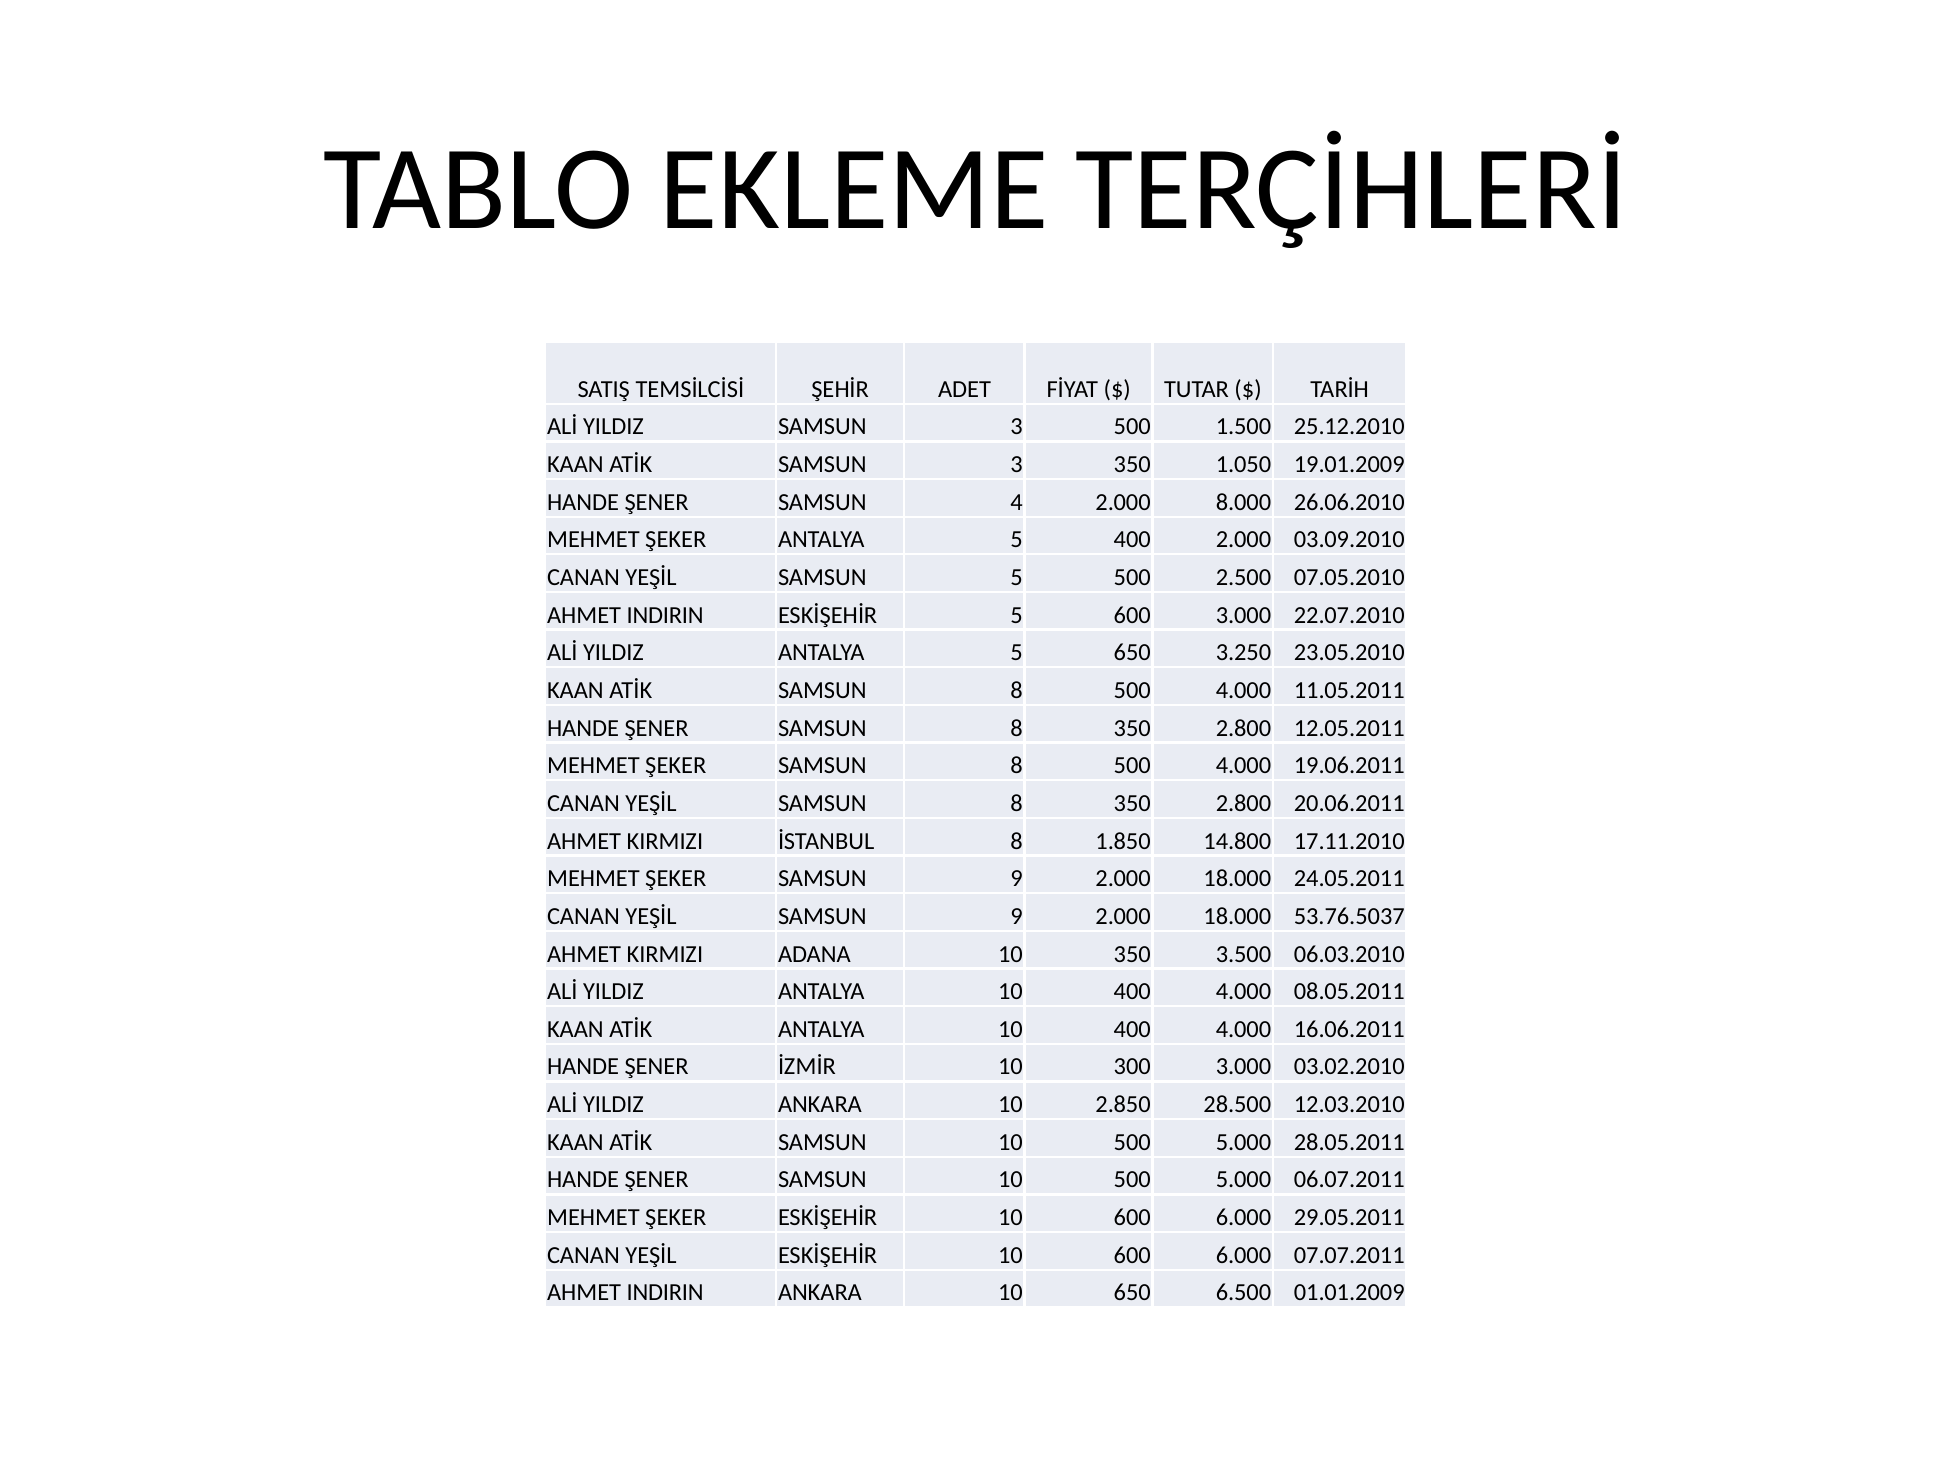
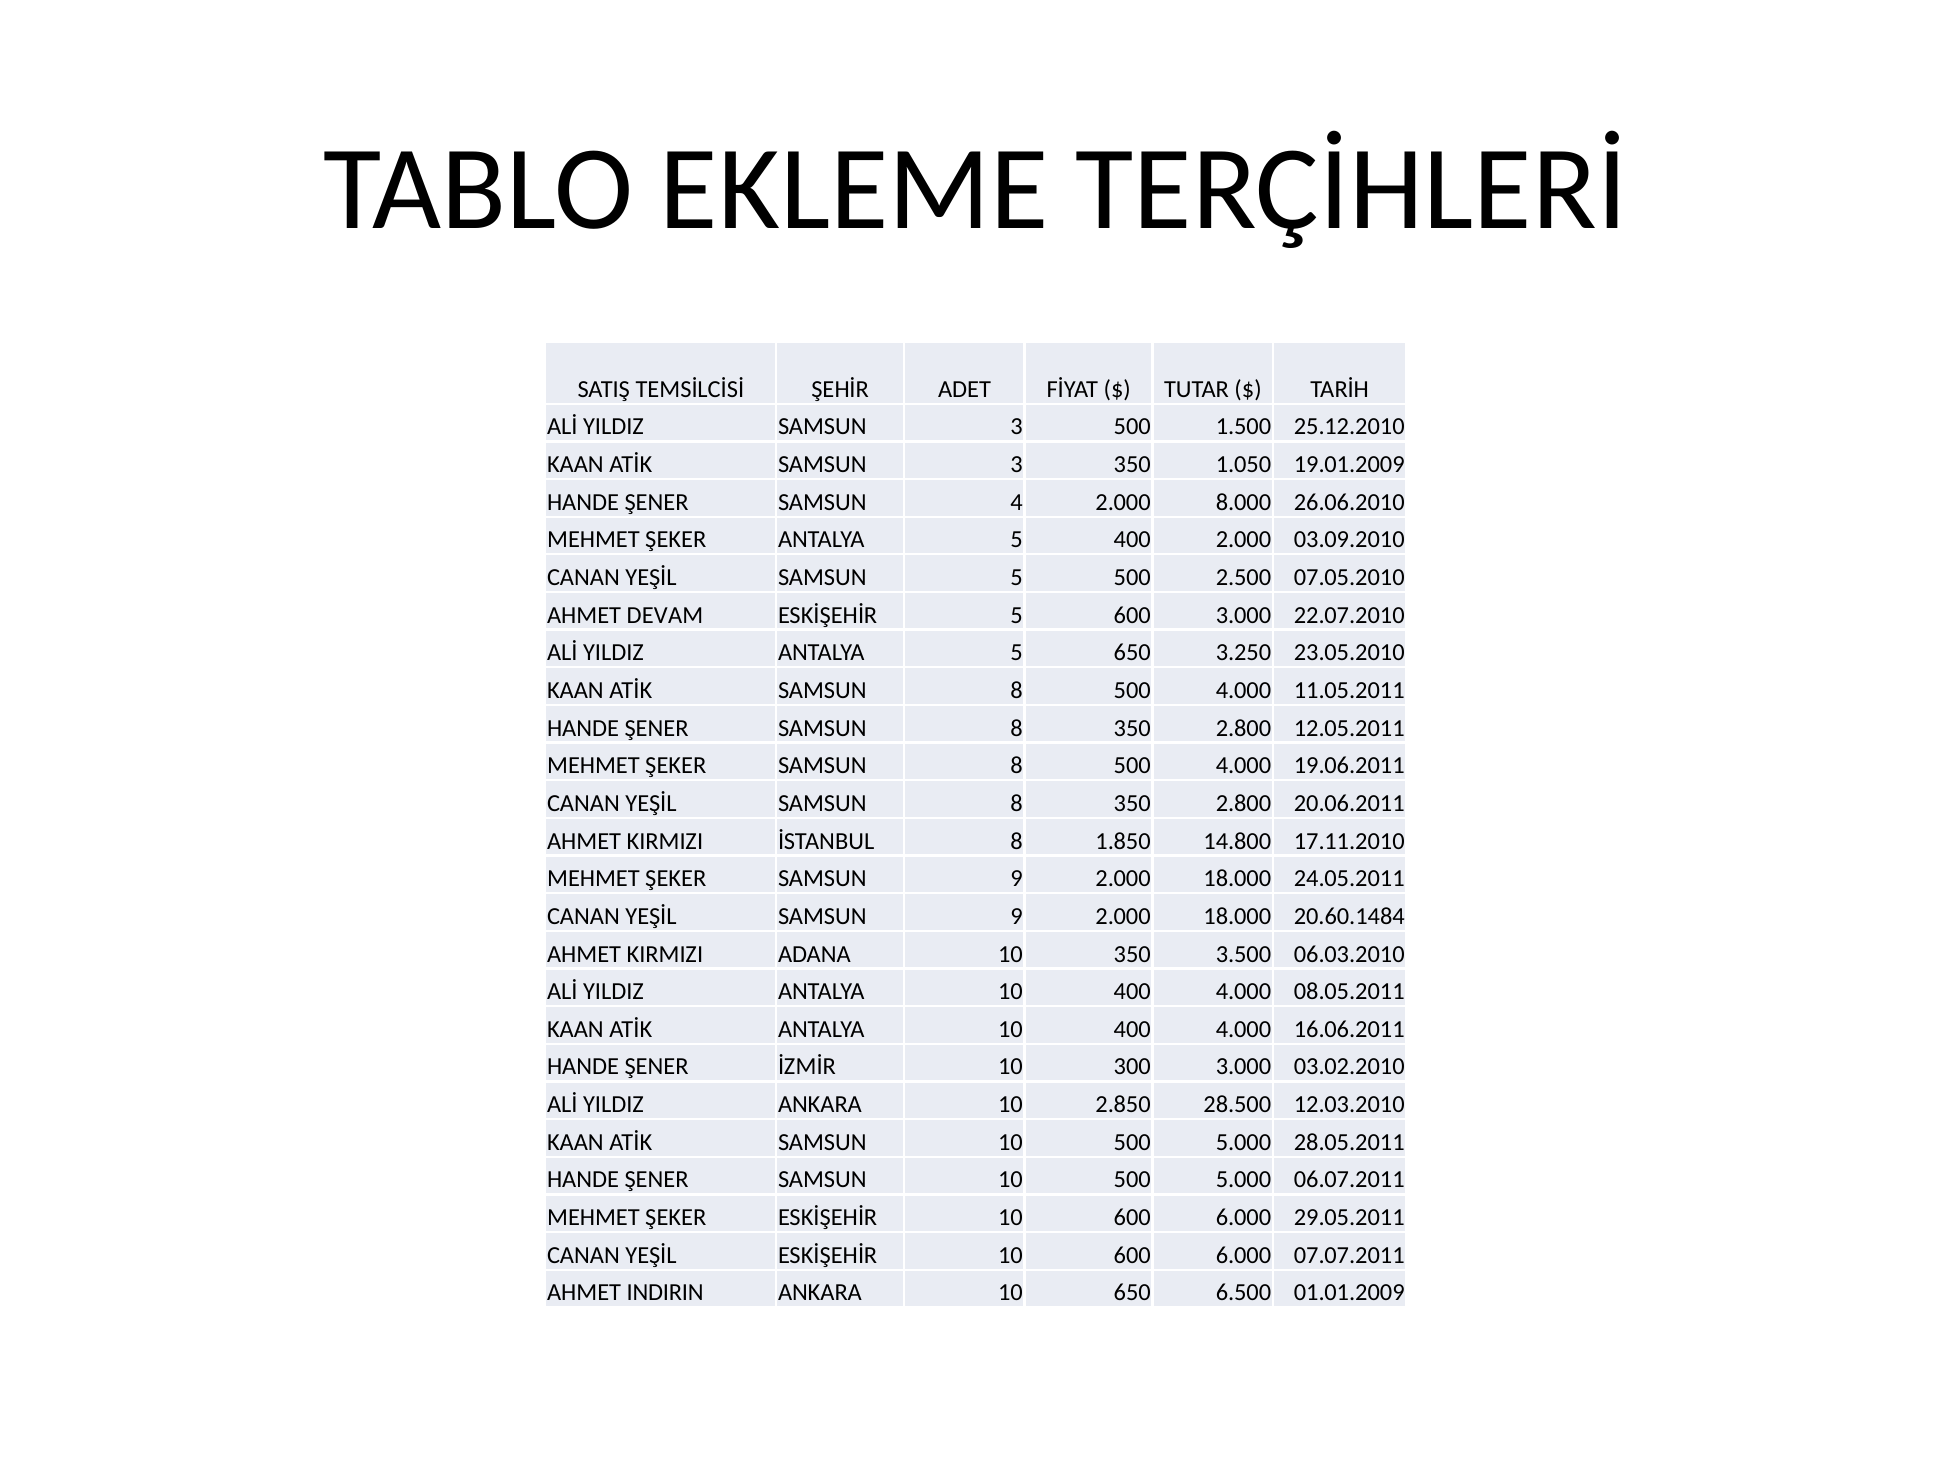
INDIRIN at (665, 615): INDIRIN -> DEVAM
53.76.5037: 53.76.5037 -> 20.60.1484
